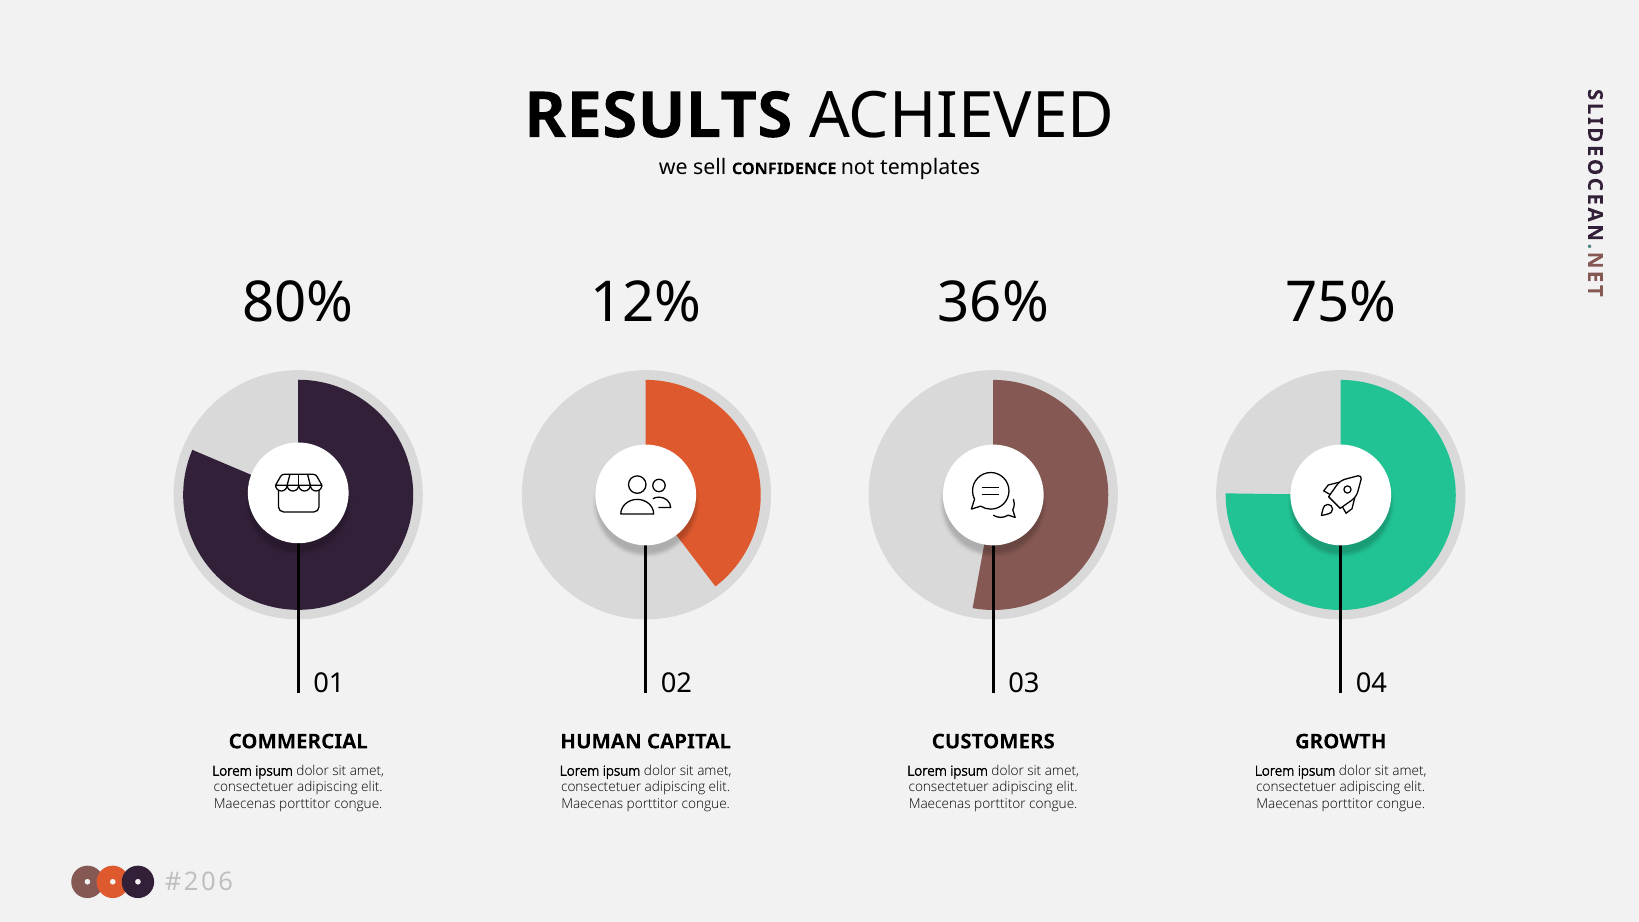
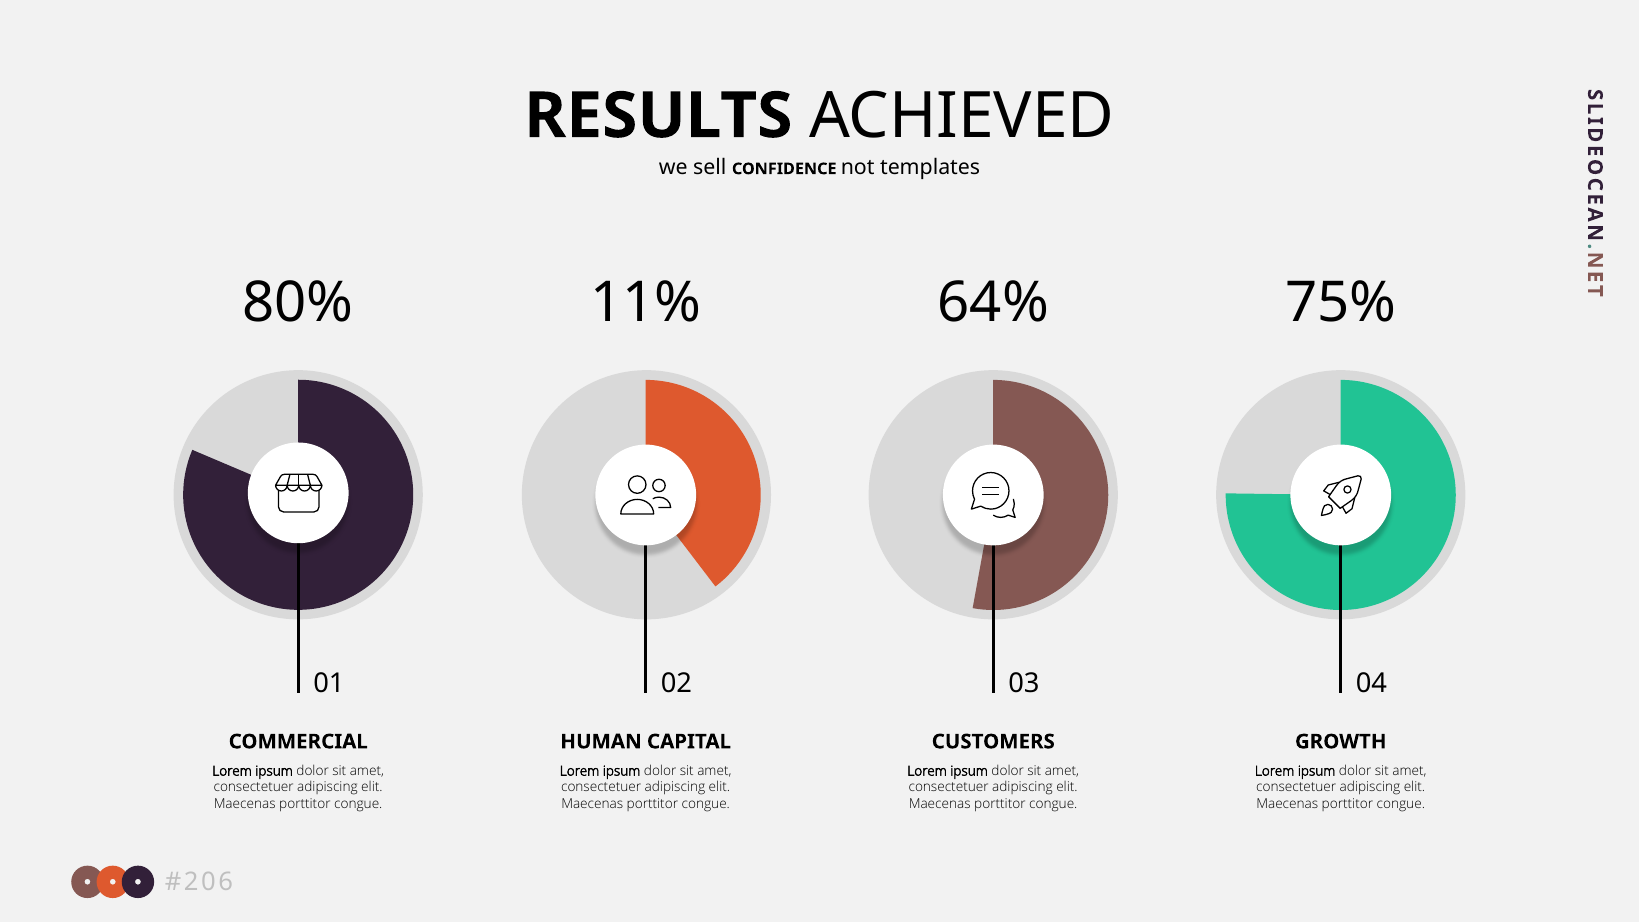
12%: 12% -> 11%
36%: 36% -> 64%
